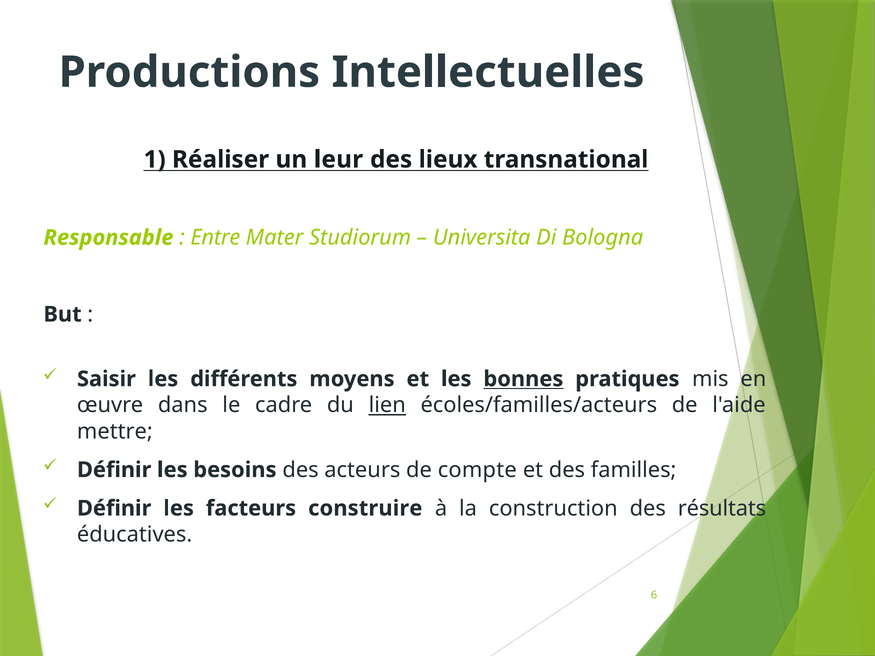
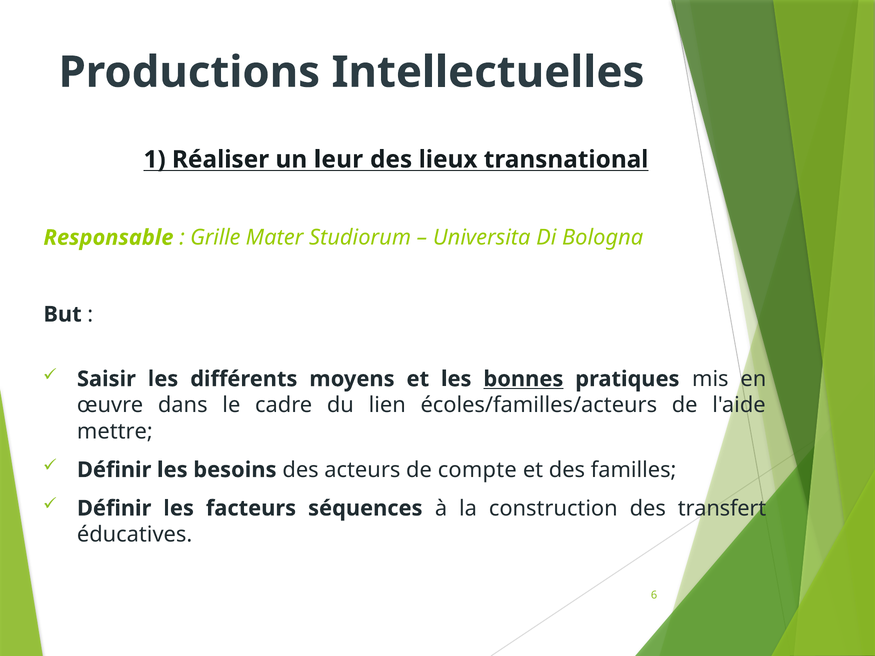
Entre: Entre -> Grille
lien underline: present -> none
construire: construire -> séquences
résultats: résultats -> transfert
